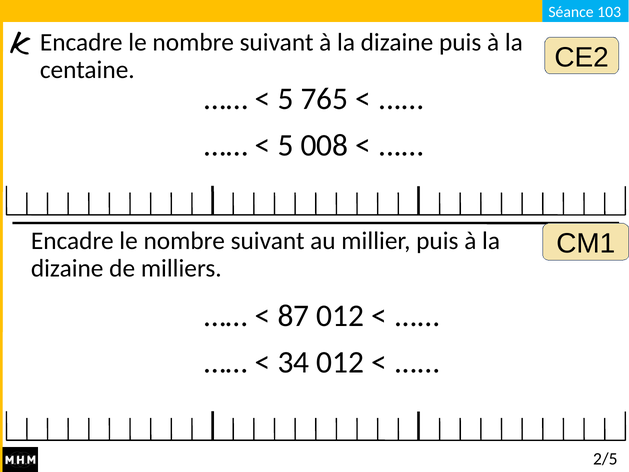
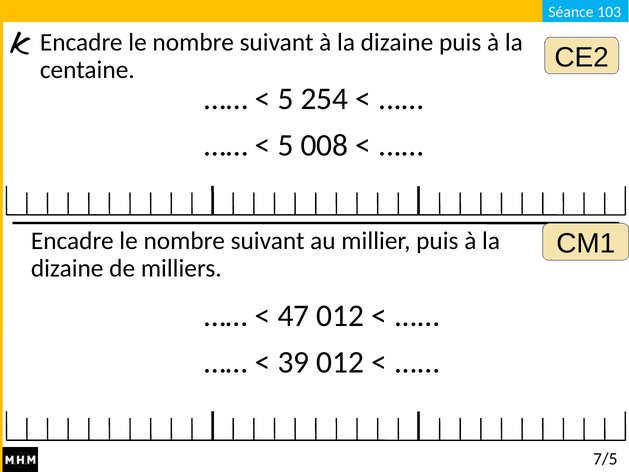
765: 765 -> 254
87: 87 -> 47
34: 34 -> 39
2/5: 2/5 -> 7/5
